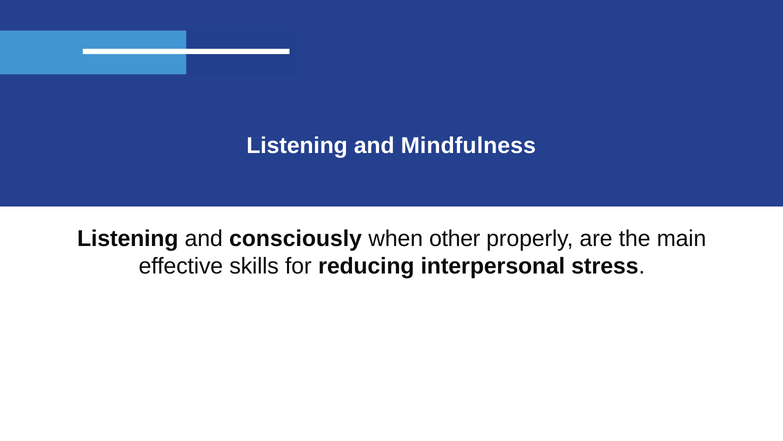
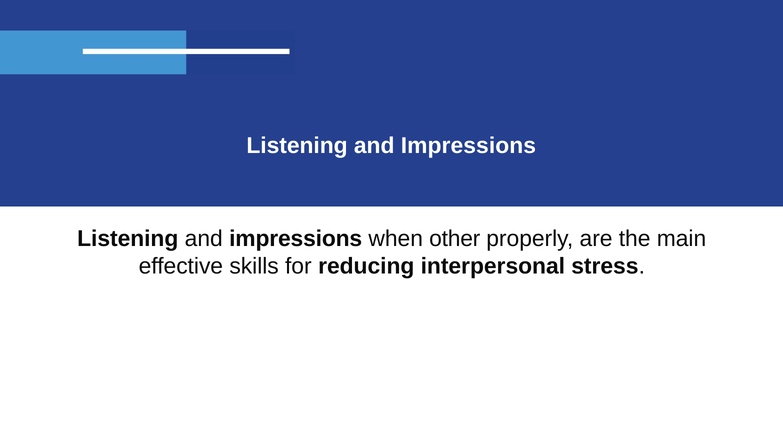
Mindfulness at (468, 145): Mindfulness -> Impressions
consciously at (296, 238): consciously -> impressions
